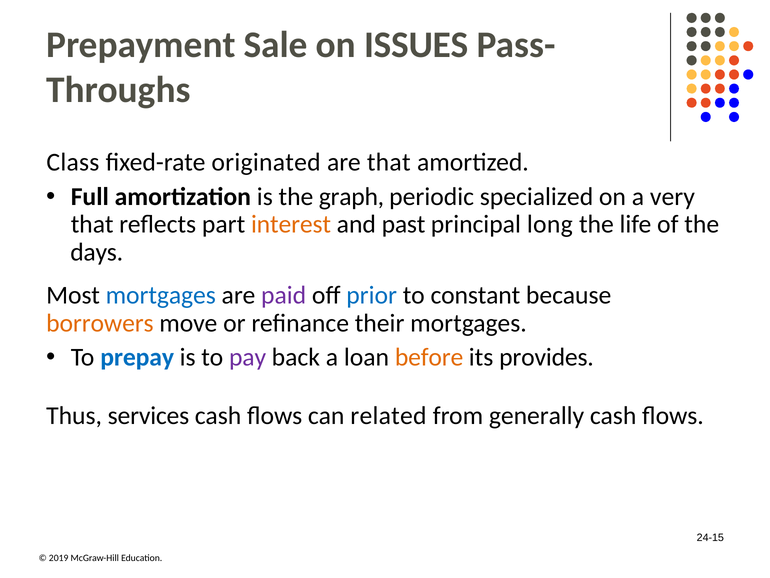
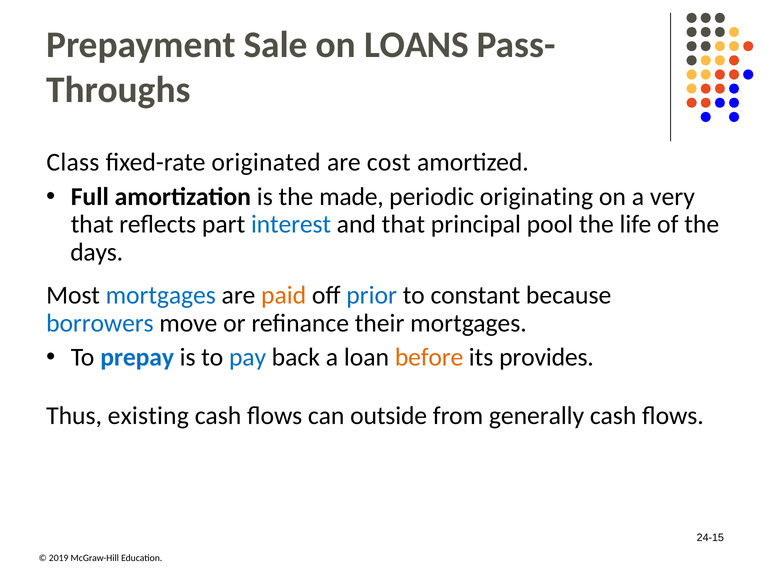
ISSUES: ISSUES -> LOANS
are that: that -> cost
graph: graph -> made
specialized: specialized -> originating
interest colour: orange -> blue
and past: past -> that
long: long -> pool
paid colour: purple -> orange
borrowers colour: orange -> blue
pay colour: purple -> blue
services: services -> existing
related: related -> outside
